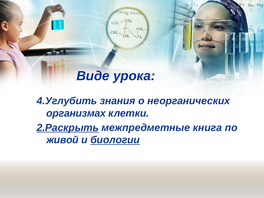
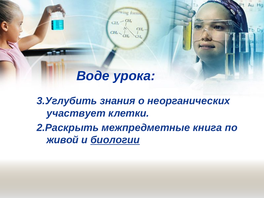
Виде: Виде -> Воде
4.Углубить: 4.Углубить -> 3.Углубить
организмах: организмах -> участвует
2.Раскрыть underline: present -> none
